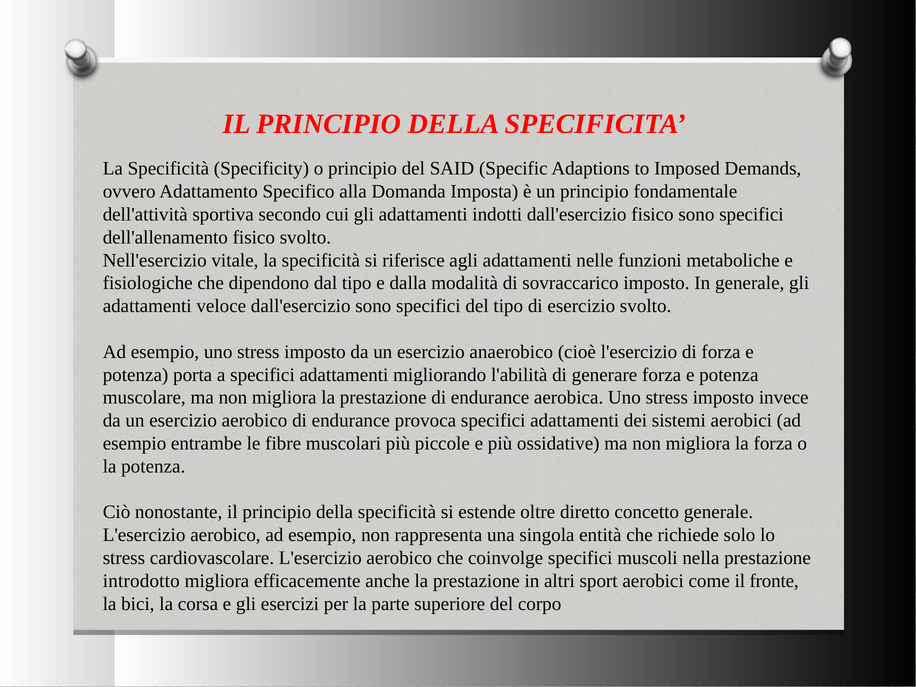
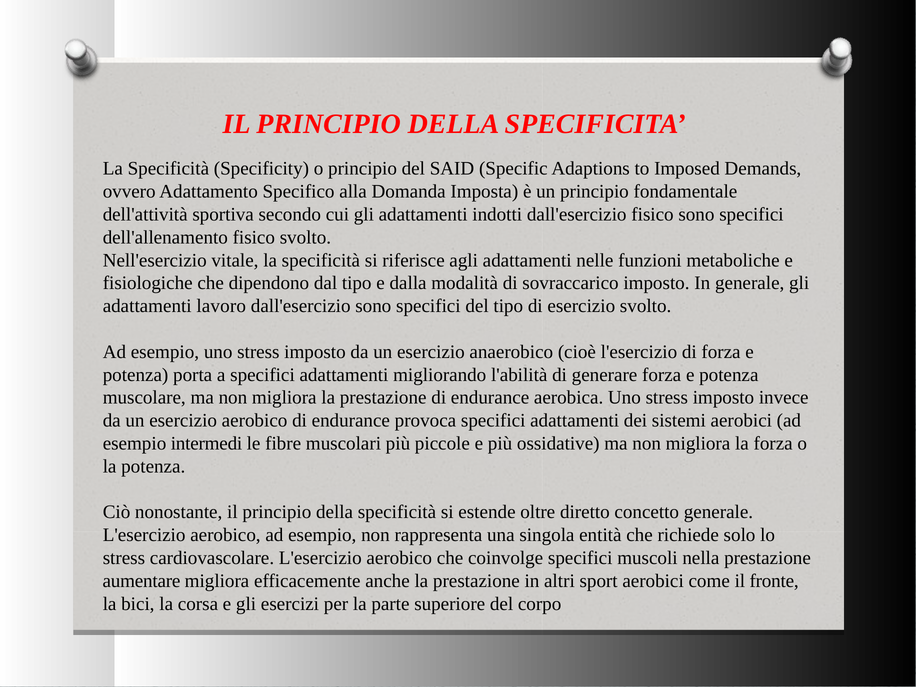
veloce: veloce -> lavoro
entrambe: entrambe -> intermedi
introdotto: introdotto -> aumentare
